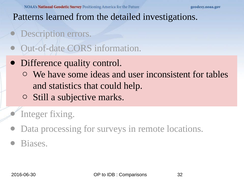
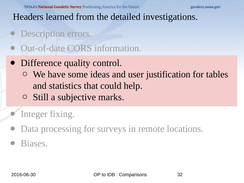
Patterns: Patterns -> Headers
inconsistent: inconsistent -> justification
